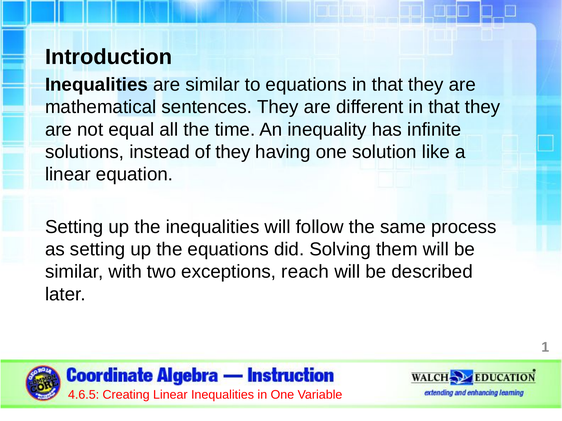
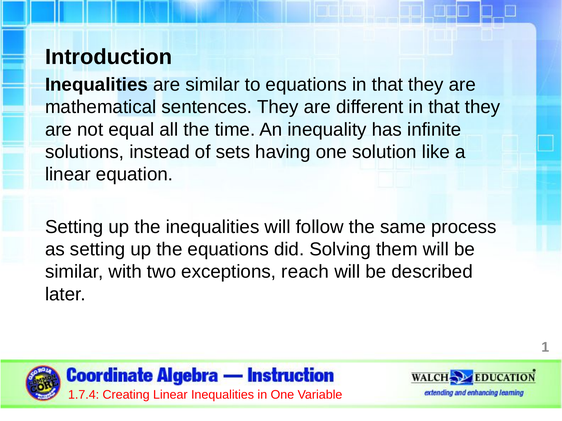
of they: they -> sets
4.6.5: 4.6.5 -> 1.7.4
